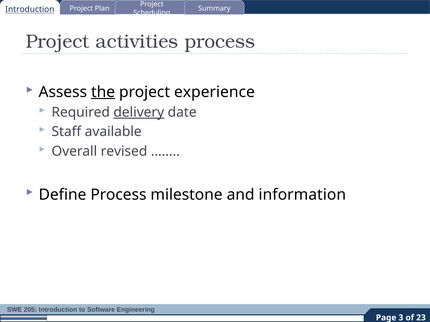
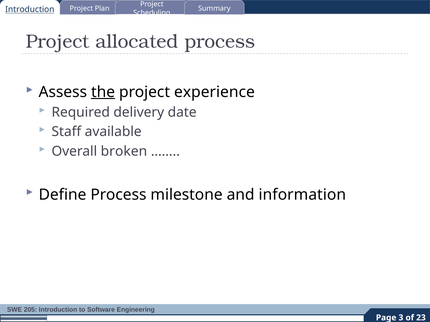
activities: activities -> allocated
delivery underline: present -> none
revised: revised -> broken
